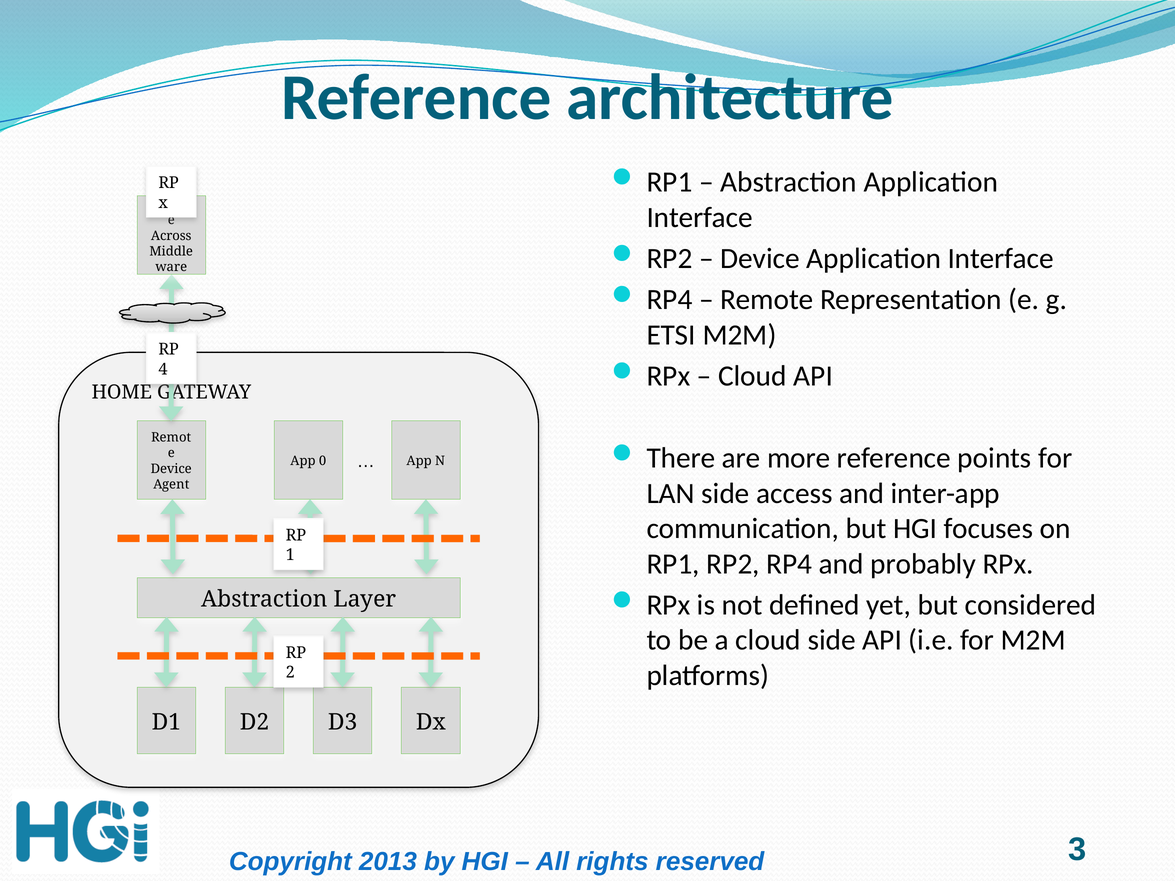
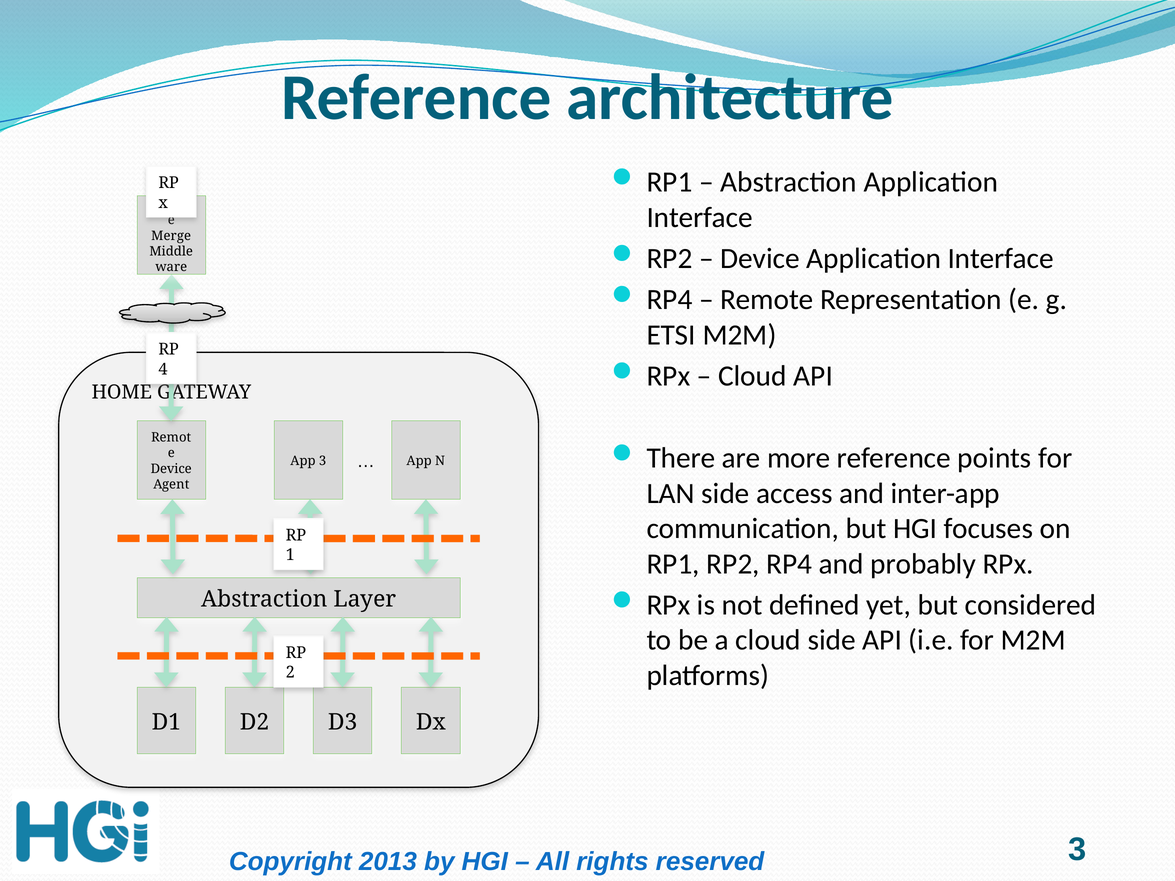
Across: Across -> Merge
App 0: 0 -> 3
